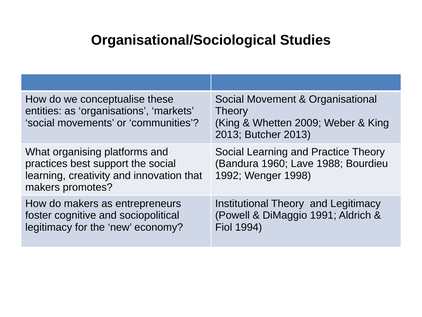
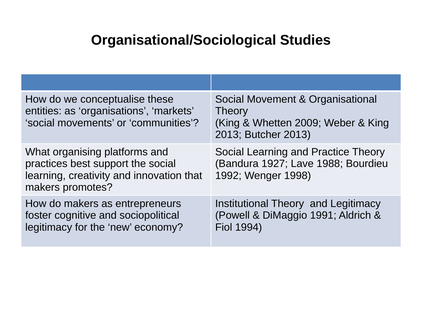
1960: 1960 -> 1927
